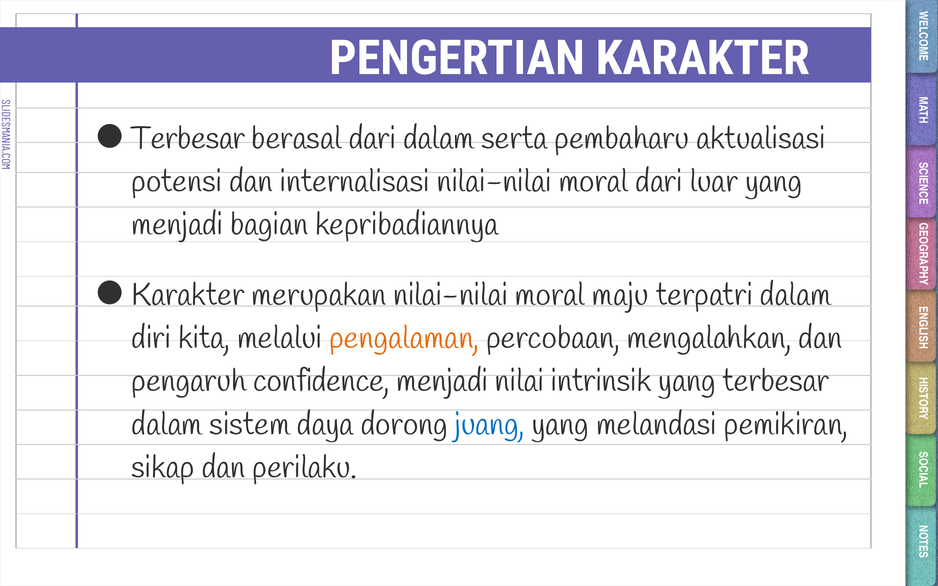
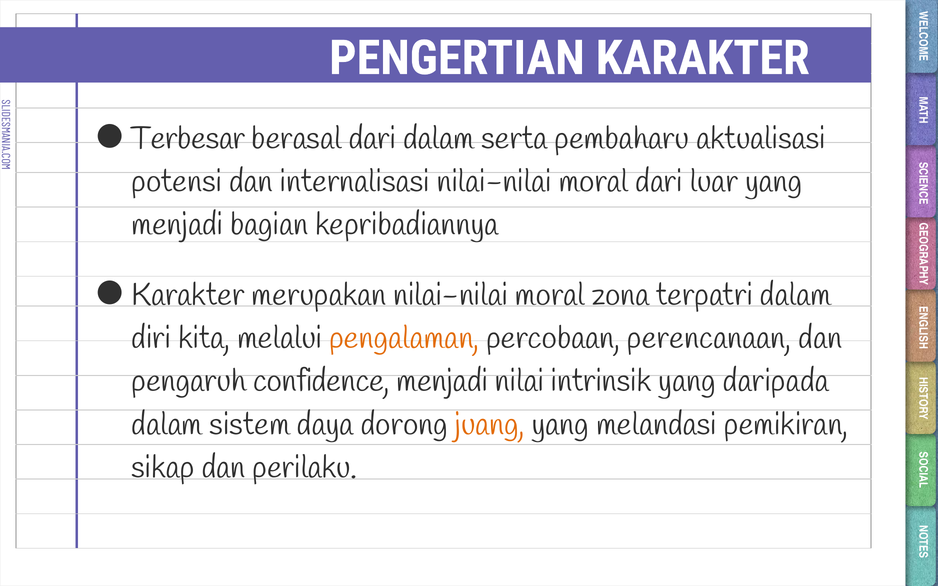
maju: maju -> zona
mengalahkan: mengalahkan -> perencanaan
yang terbesar: terbesar -> daripada
juang colour: blue -> orange
